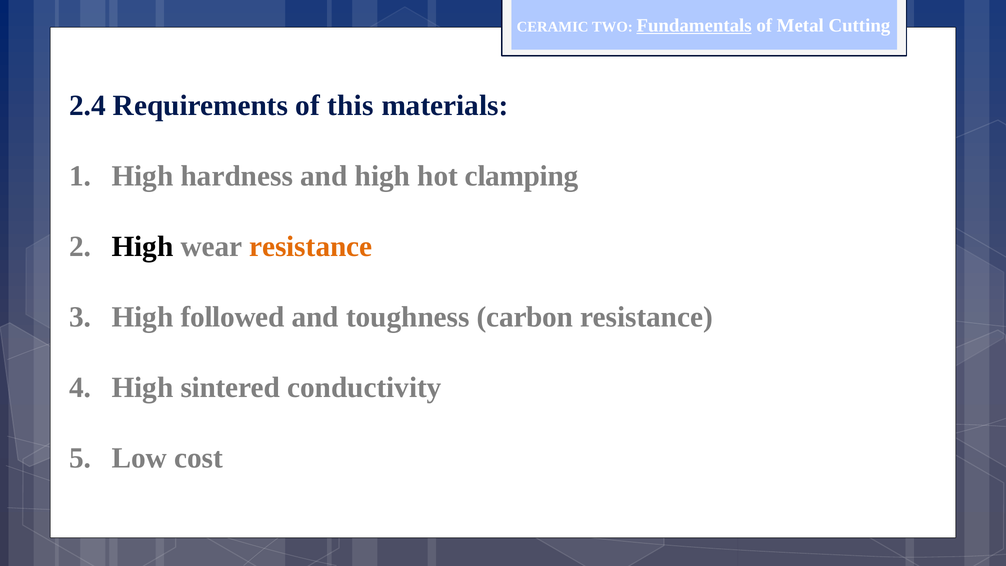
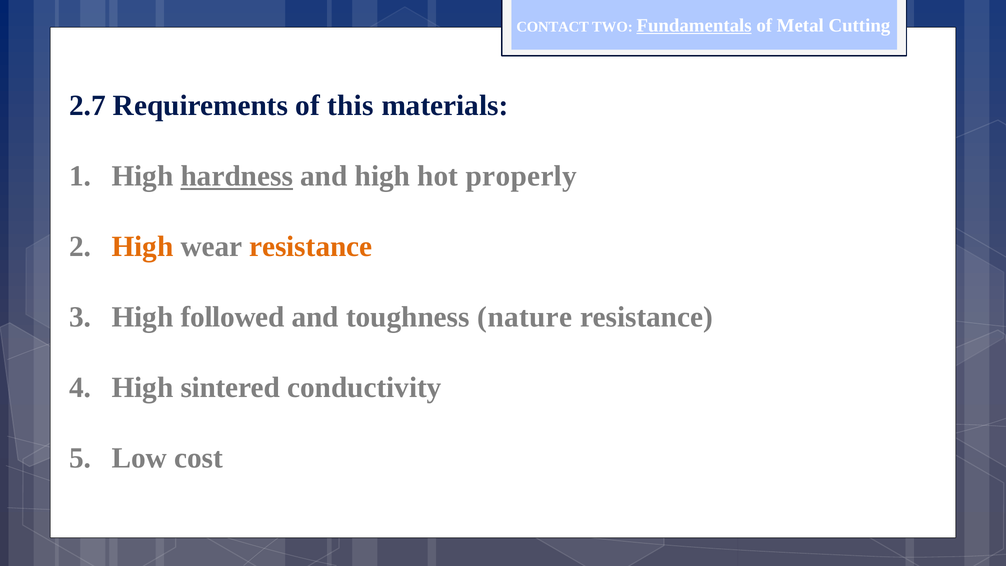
CERAMIC: CERAMIC -> CONTACT
2.4: 2.4 -> 2.7
hardness underline: none -> present
clamping: clamping -> properly
High at (143, 247) colour: black -> orange
carbon: carbon -> nature
